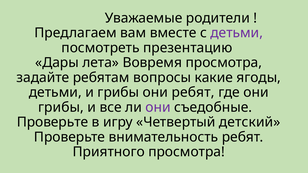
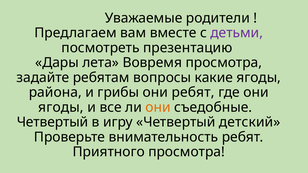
детьми at (55, 92): детьми -> района
грибы at (61, 107): грибы -> ягоды
они at (158, 107) colour: purple -> orange
Проверьте at (52, 122): Проверьте -> Четвертый
